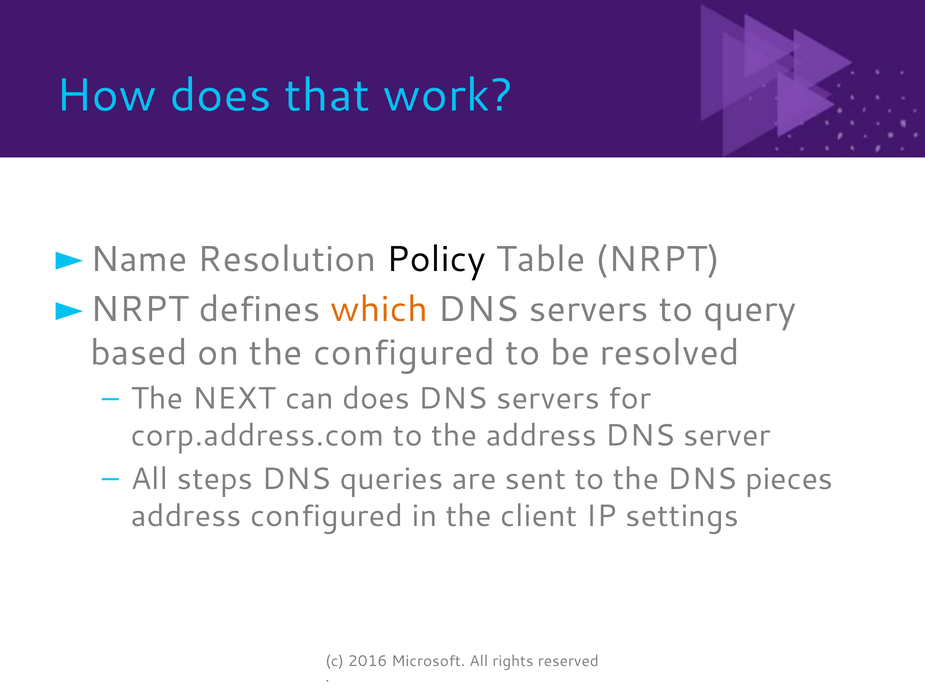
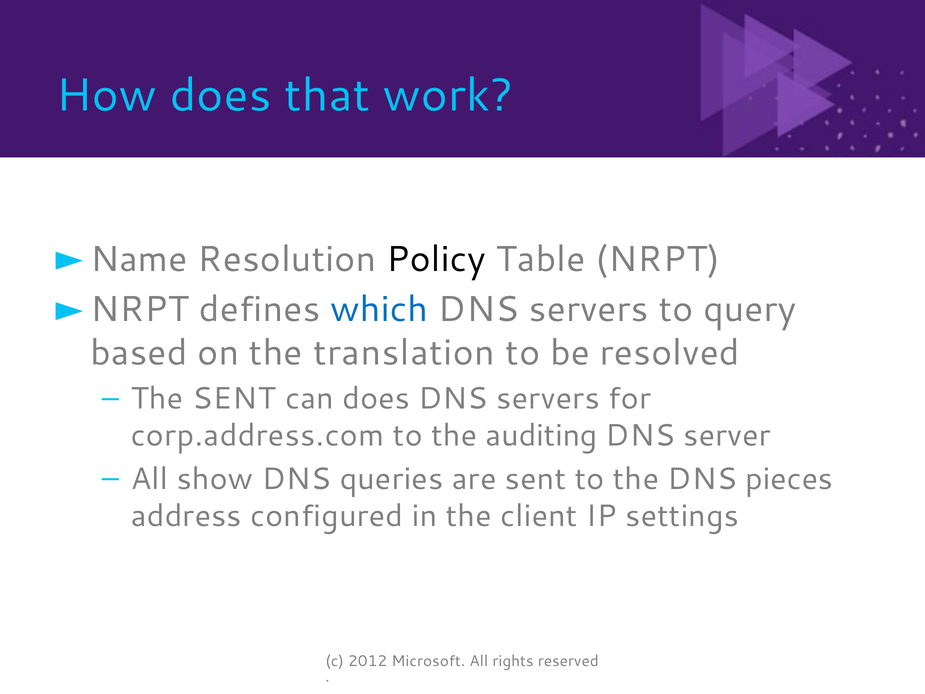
which colour: orange -> blue
the configured: configured -> translation
The NEXT: NEXT -> SENT
the address: address -> auditing
steps: steps -> show
2016: 2016 -> 2012
